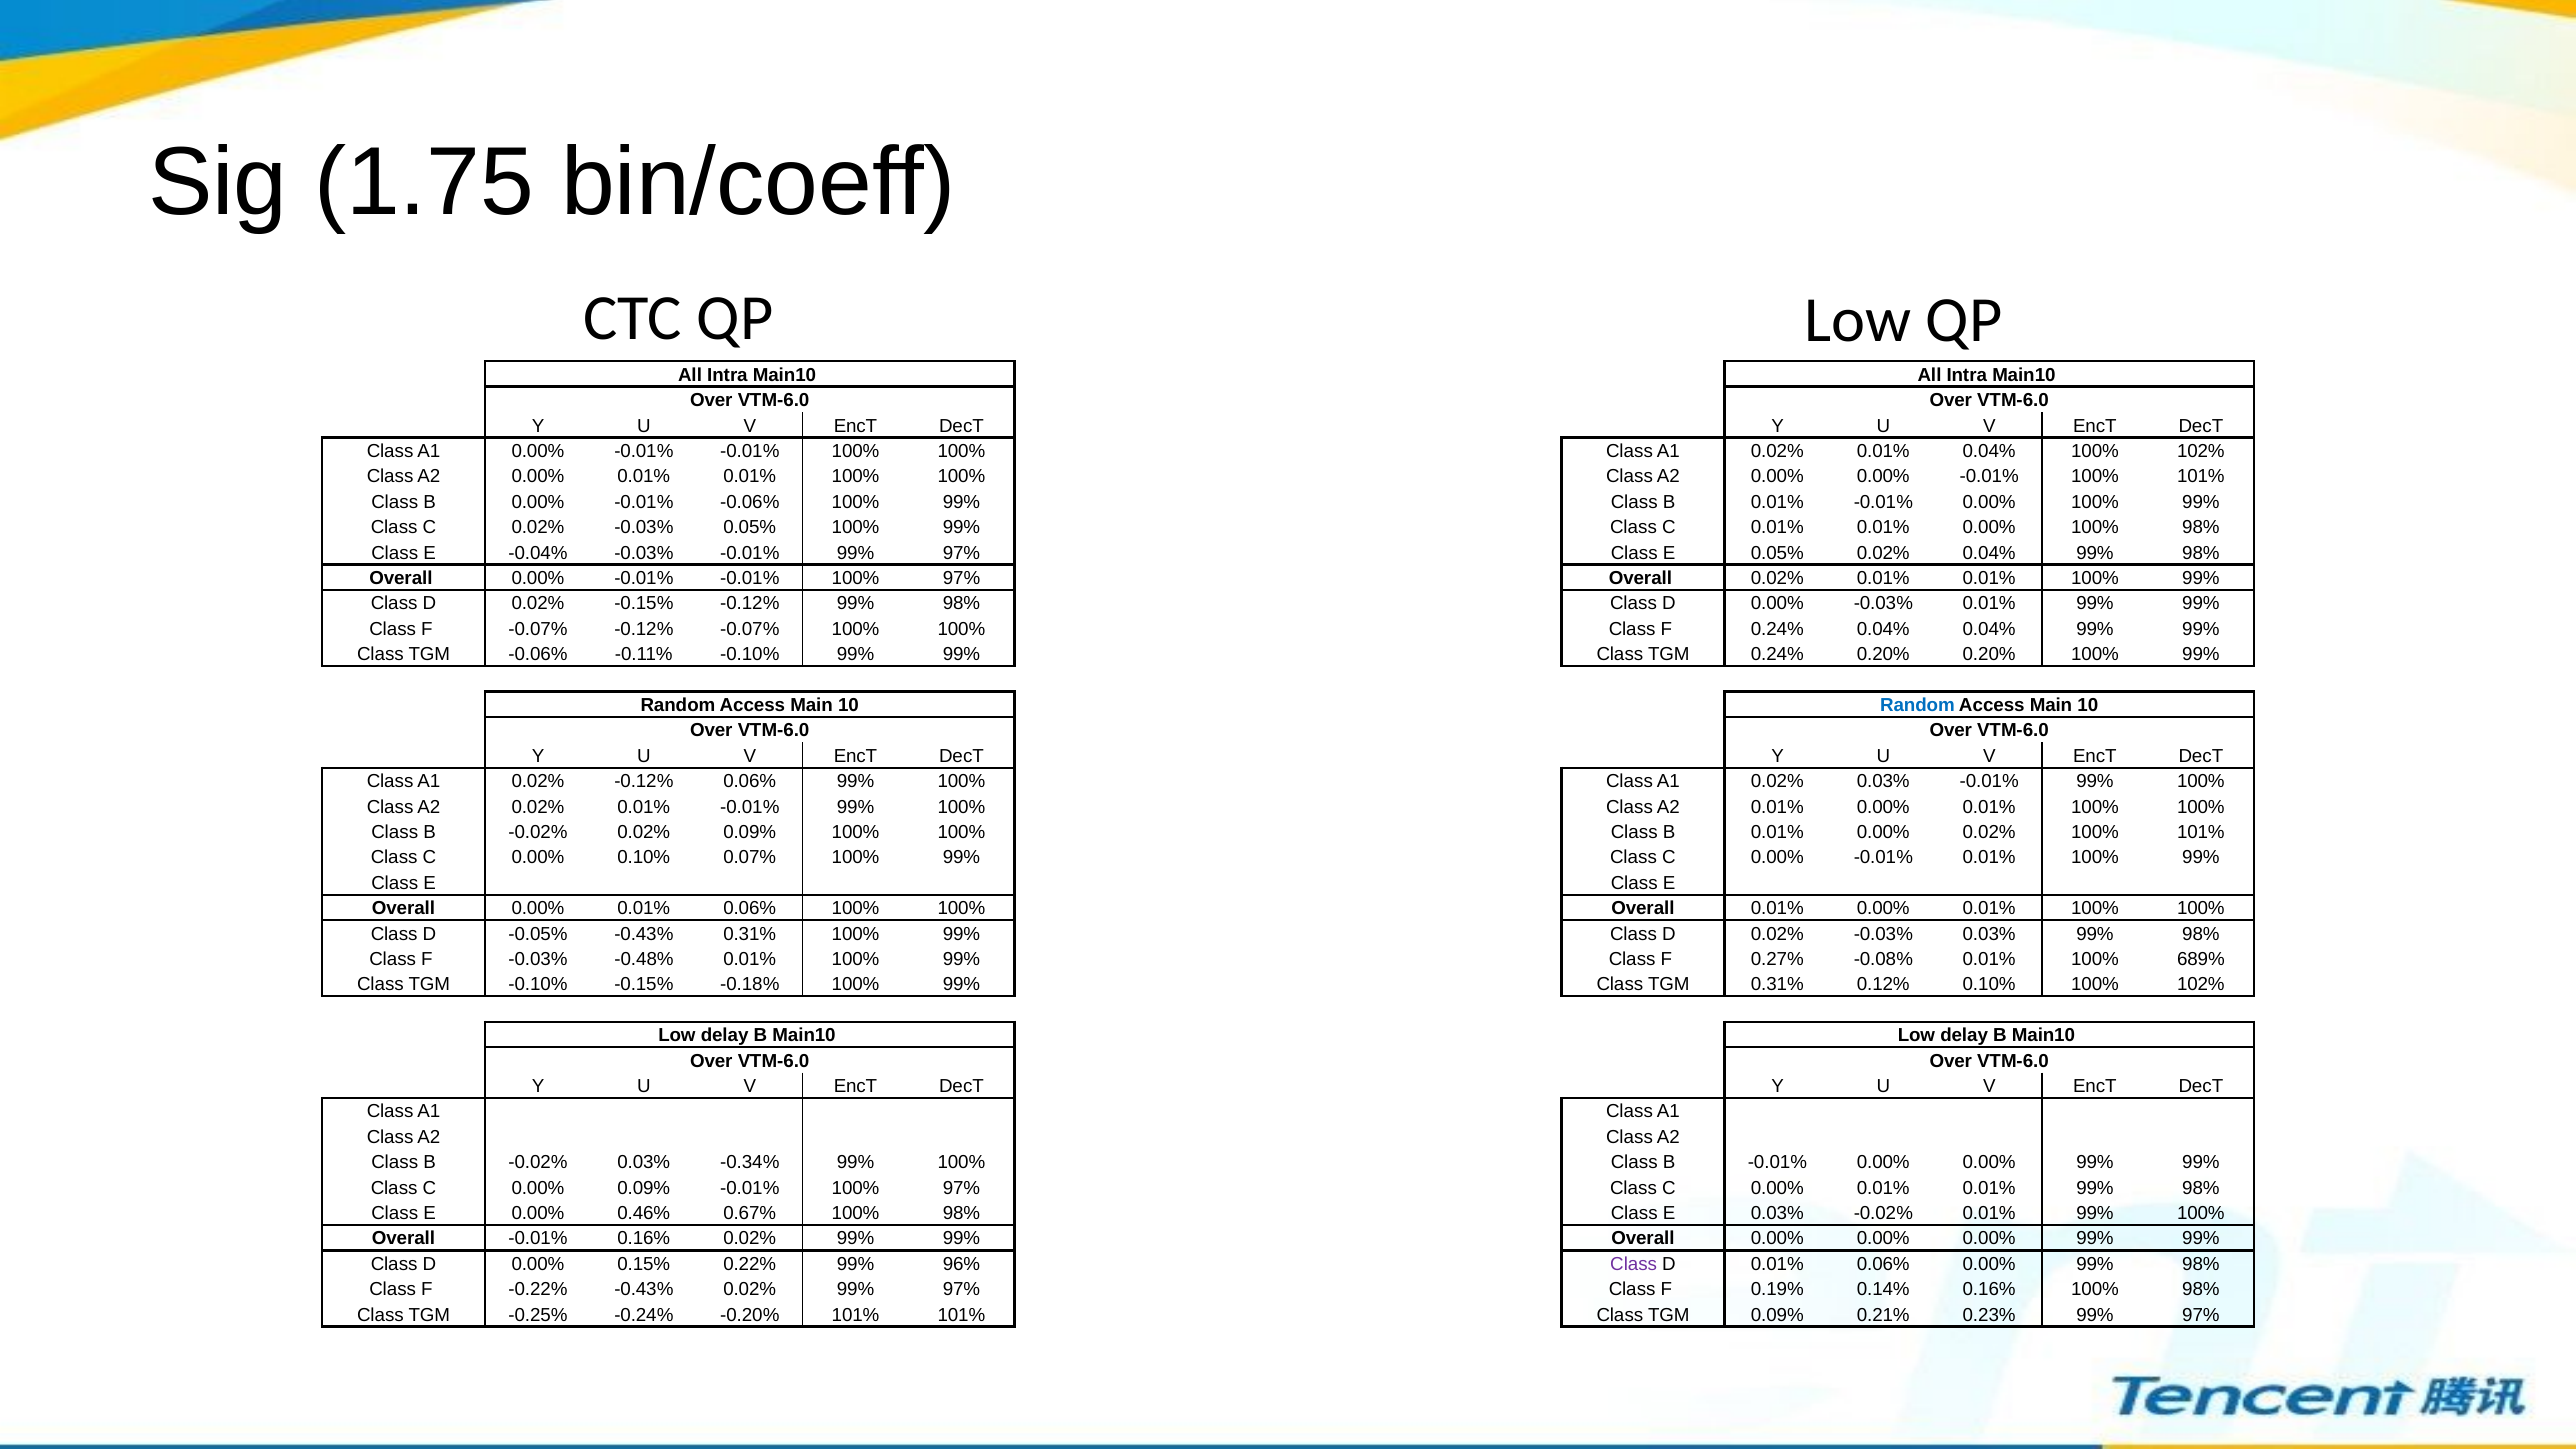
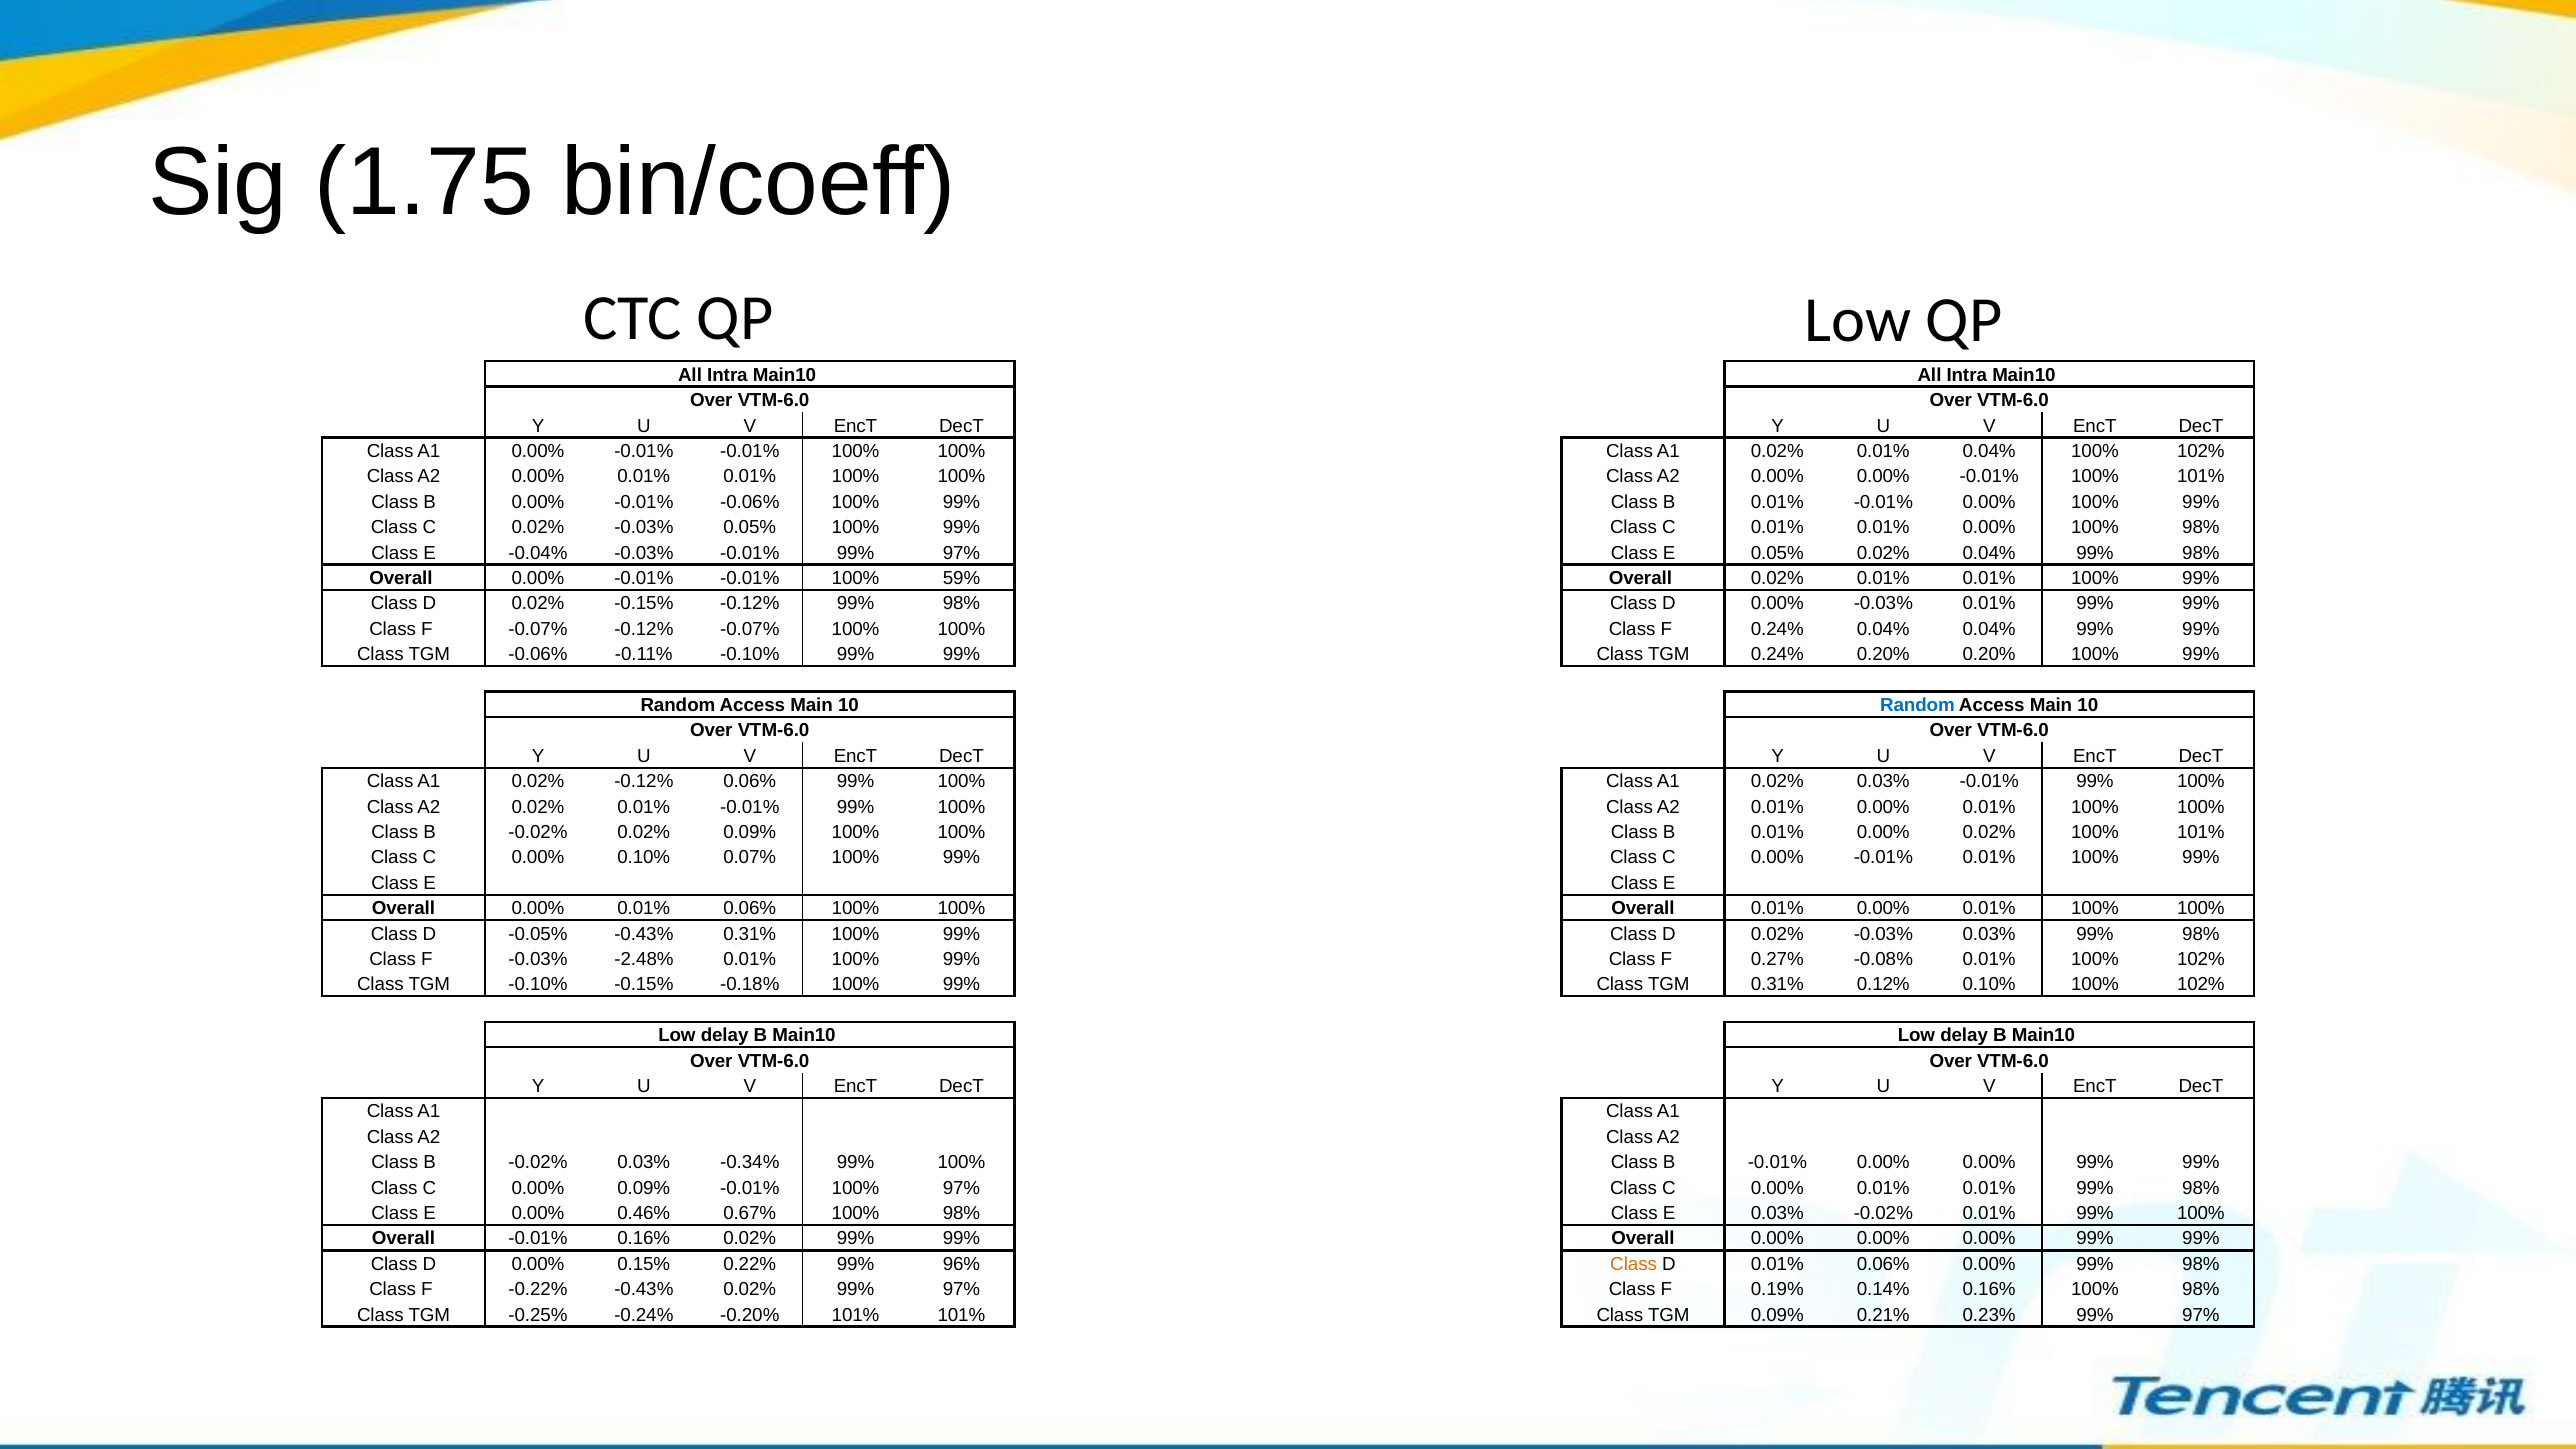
-0.01% -0.01% 100% 97%: 97% -> 59%
-0.48%: -0.48% -> -2.48%
0.01% 100% 689%: 689% -> 102%
Class at (1634, 1264) colour: purple -> orange
